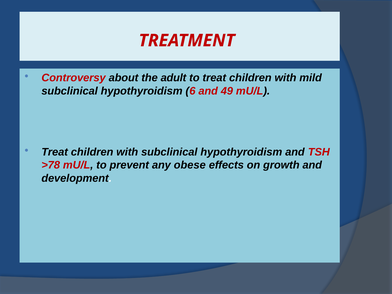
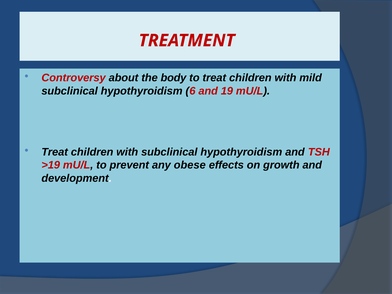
adult: adult -> body
49: 49 -> 19
>78: >78 -> >19
